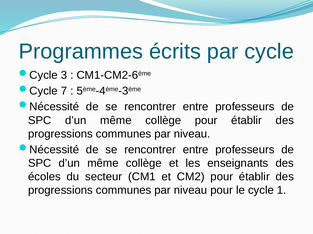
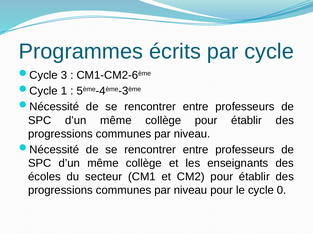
7: 7 -> 1
1: 1 -> 0
